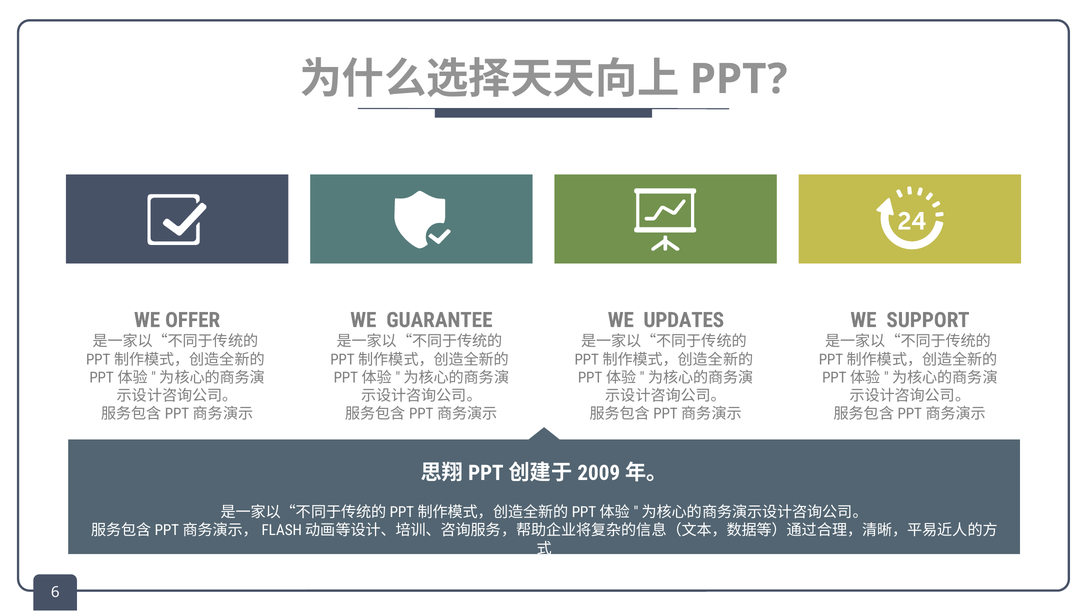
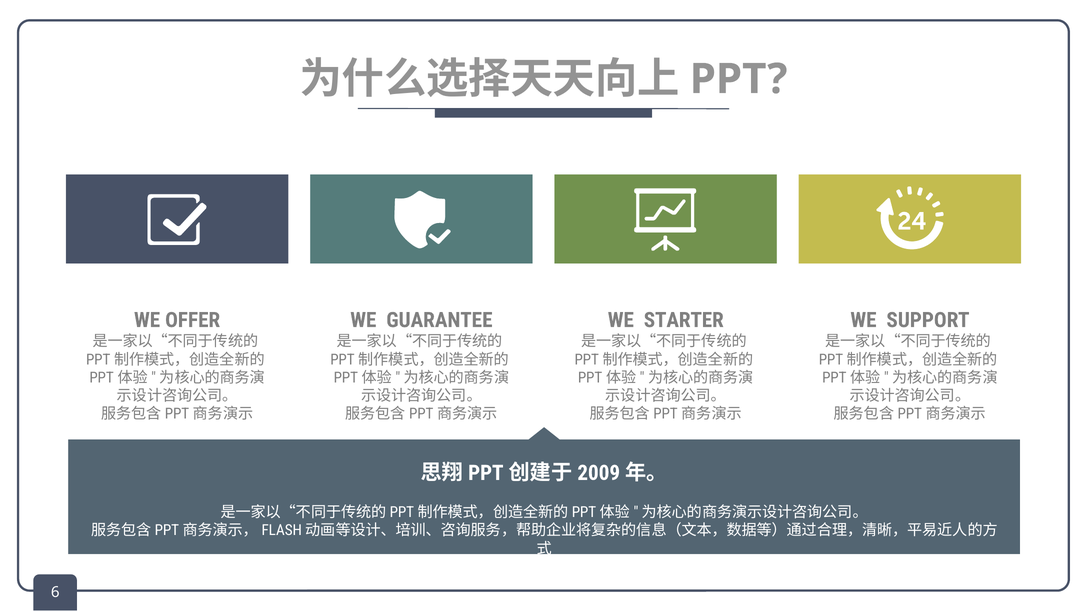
UPDATES: UPDATES -> STARTER
